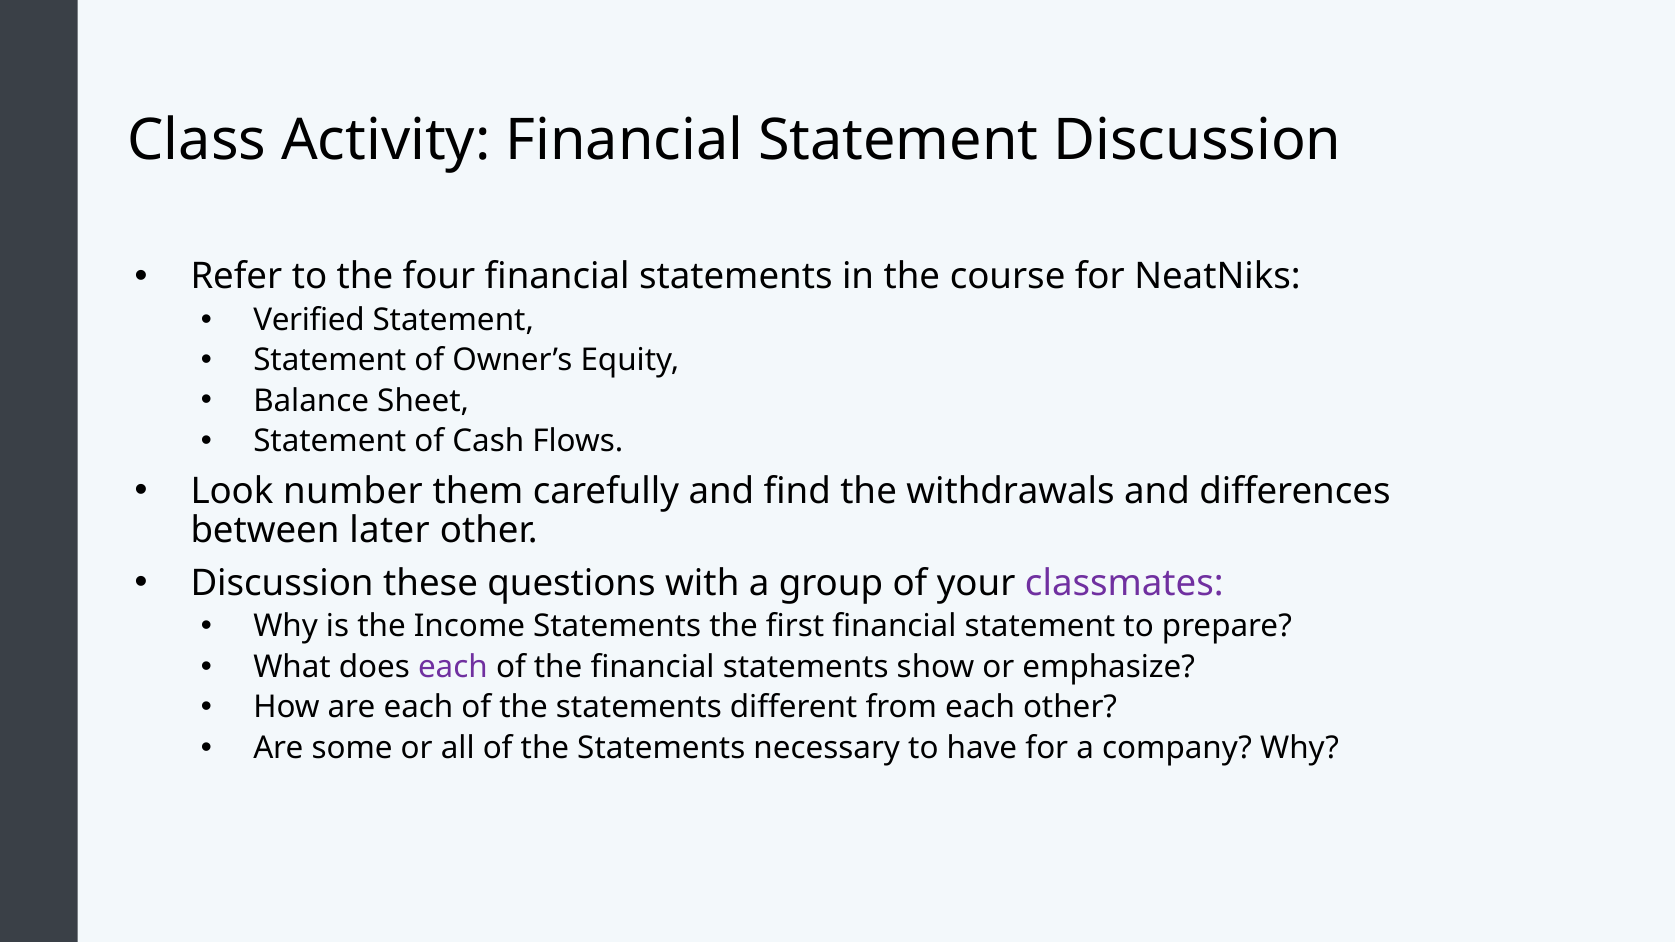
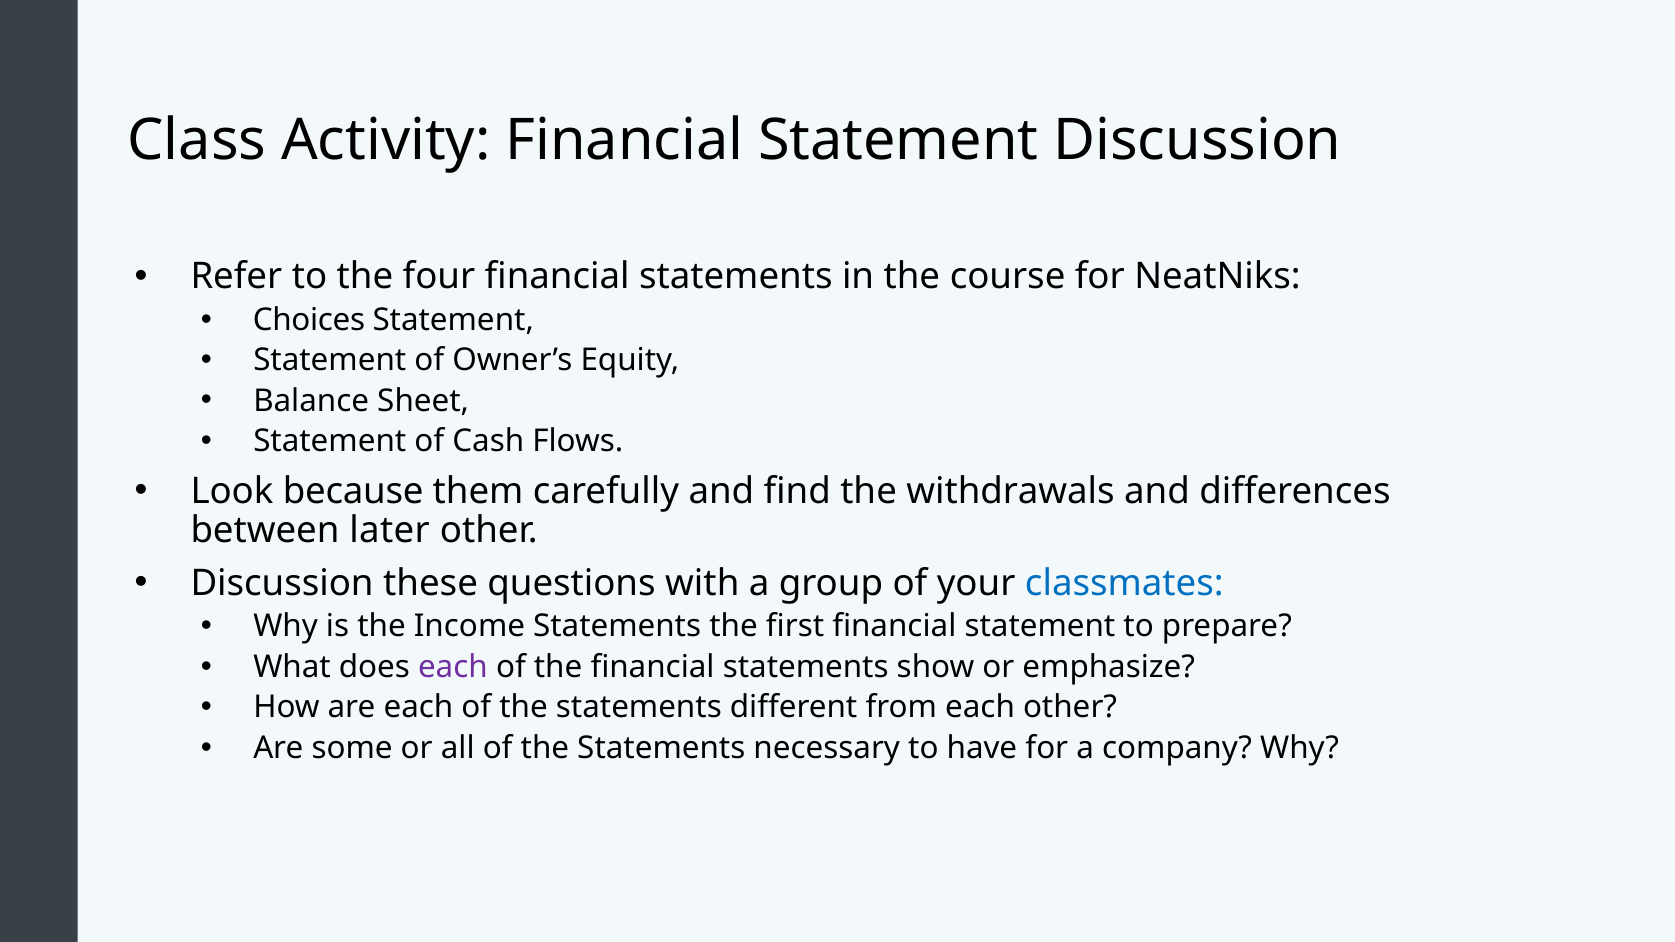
Verified: Verified -> Choices
number: number -> because
classmates colour: purple -> blue
